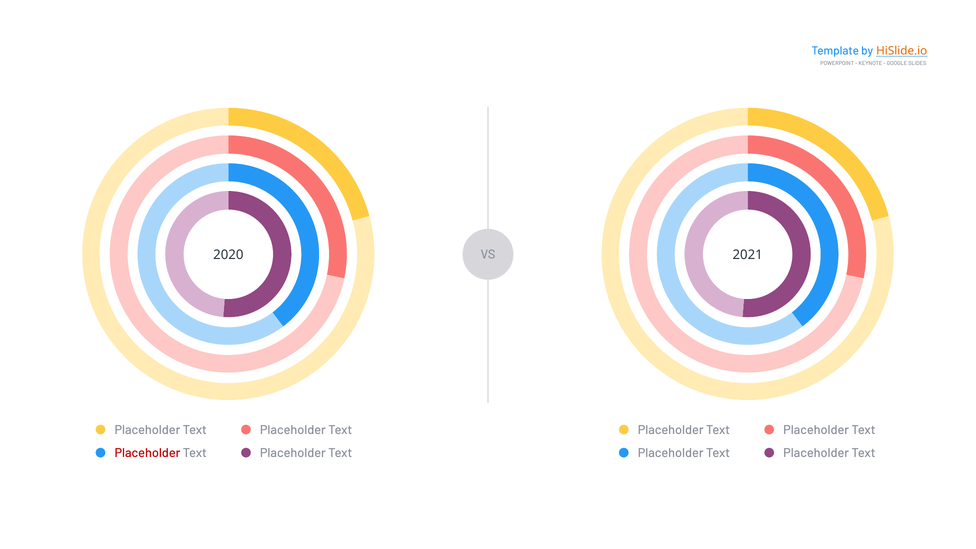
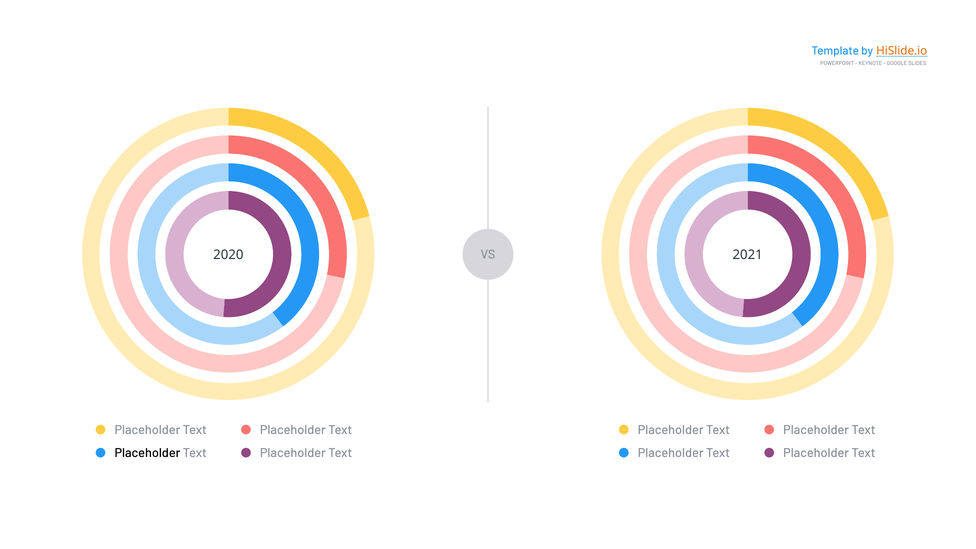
Placeholder at (147, 453) colour: red -> black
